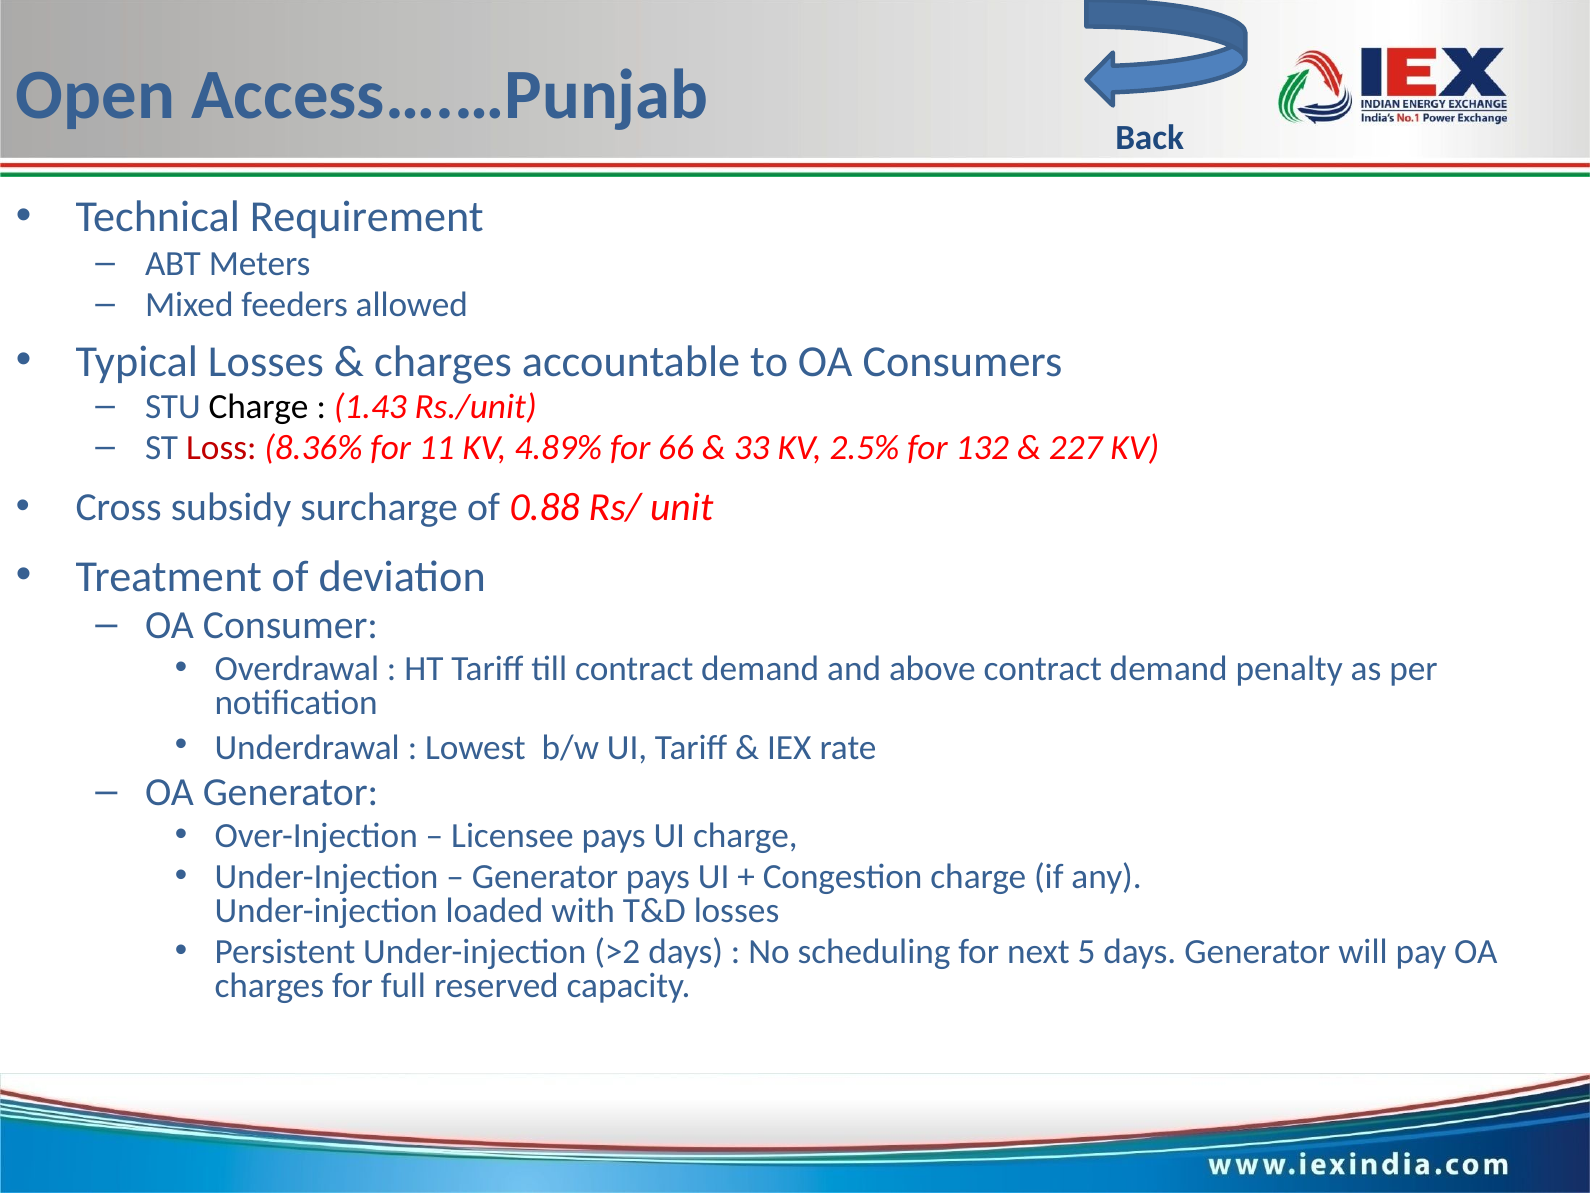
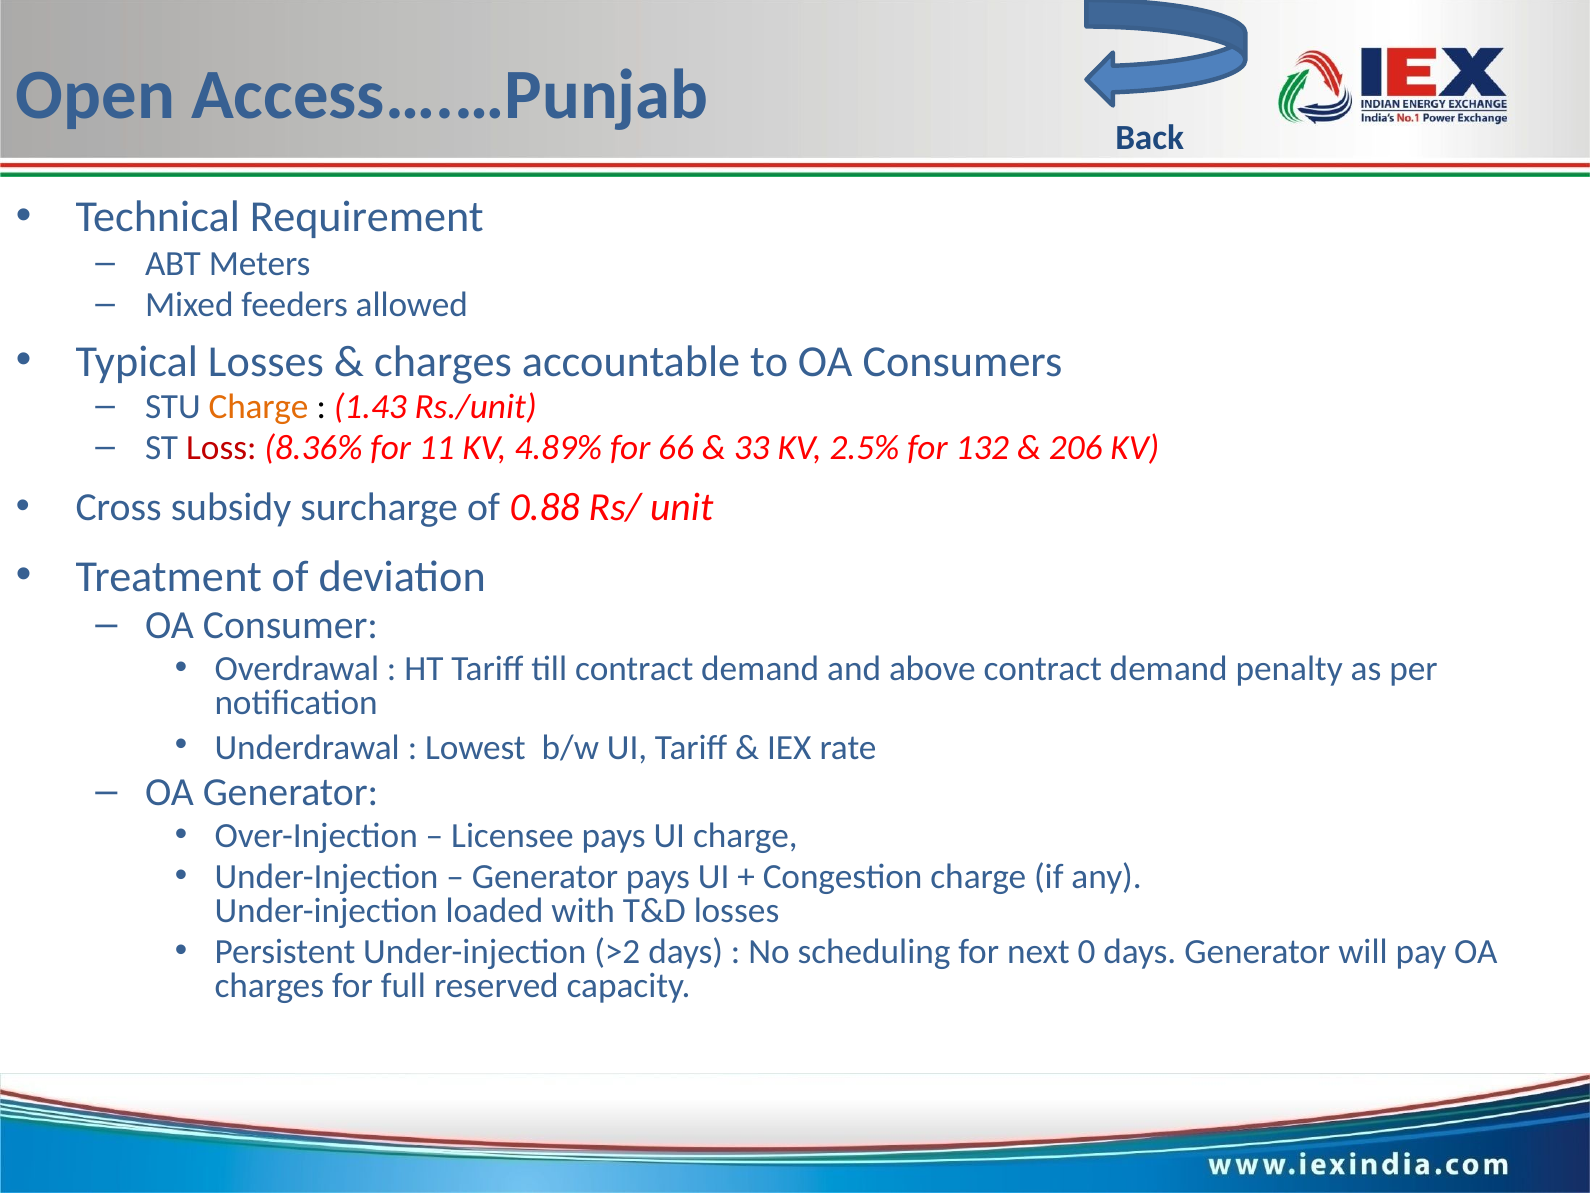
Charge at (259, 407) colour: black -> orange
227: 227 -> 206
5: 5 -> 0
